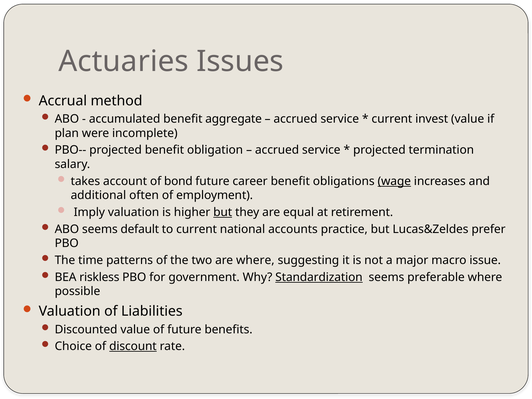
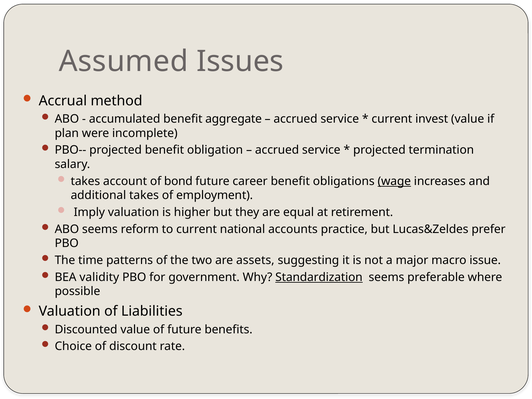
Actuaries: Actuaries -> Assumed
additional often: often -> takes
but at (223, 212) underline: present -> none
default: default -> reform
are where: where -> assets
riskless: riskless -> validity
discount underline: present -> none
